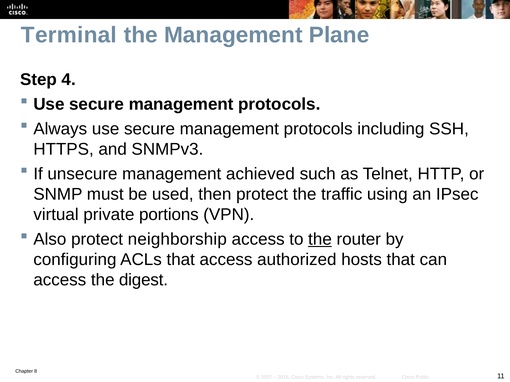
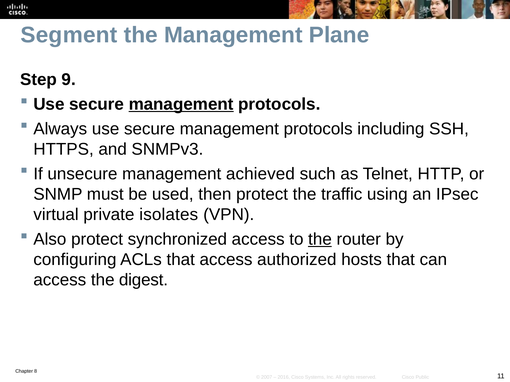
Terminal: Terminal -> Segment
4: 4 -> 9
management at (181, 104) underline: none -> present
portions: portions -> isolates
neighborship: neighborship -> synchronized
